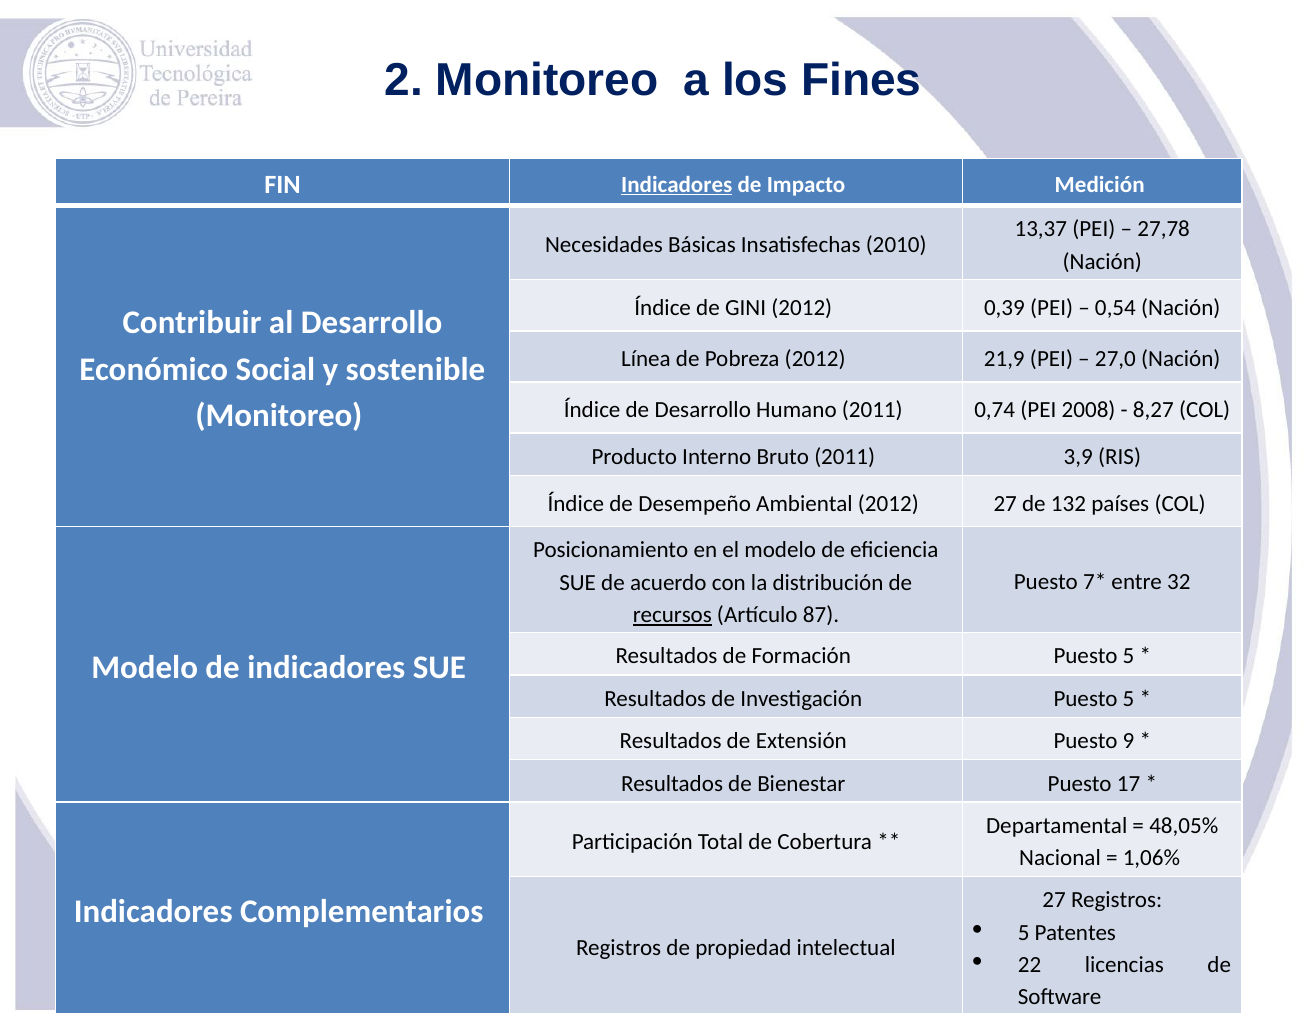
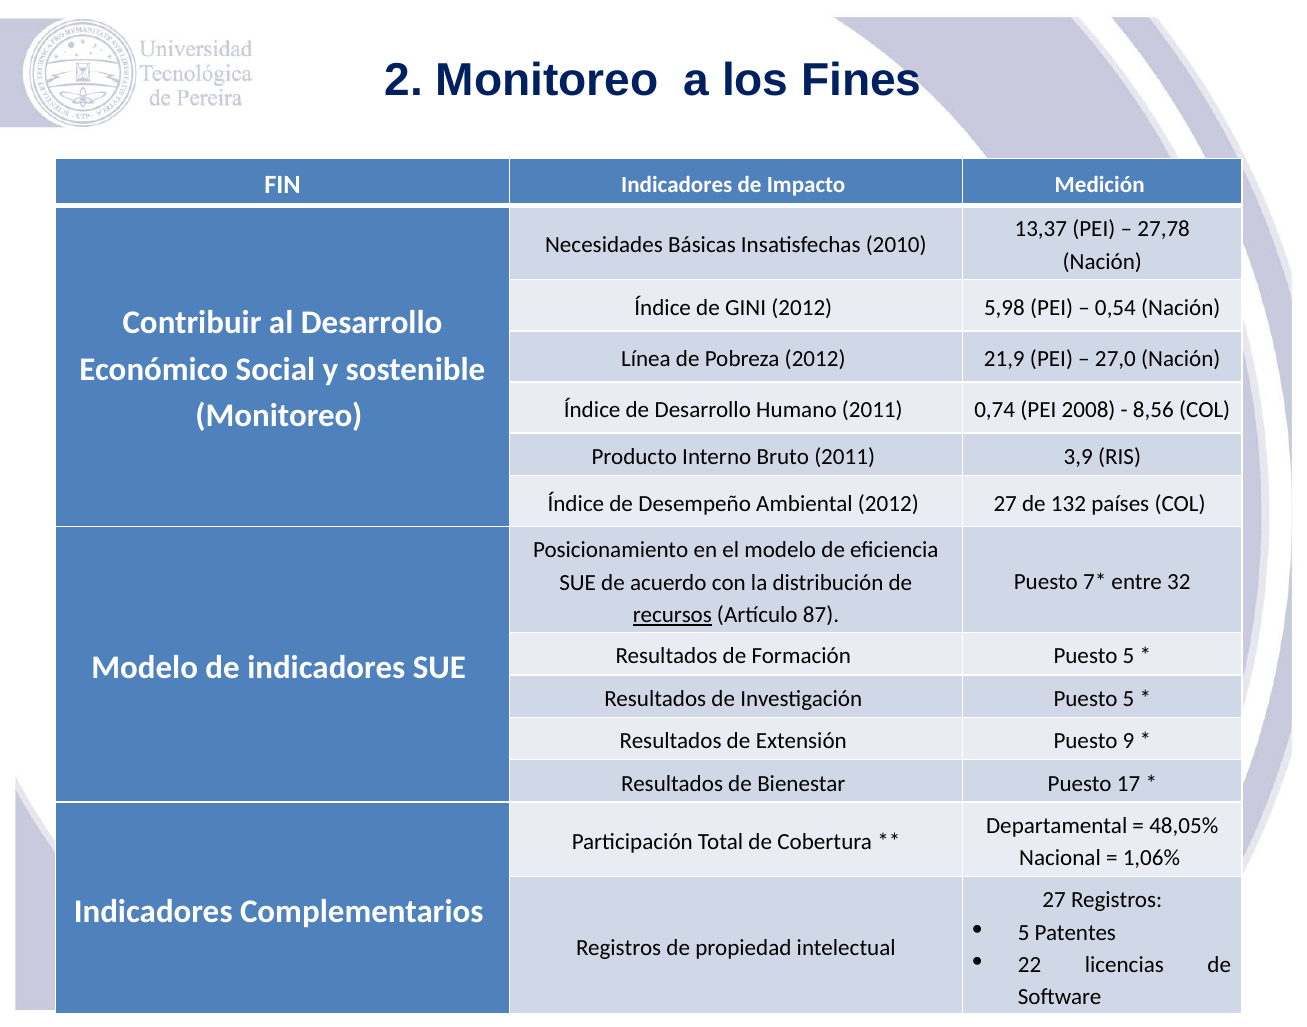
Indicadores at (677, 184) underline: present -> none
0,39: 0,39 -> 5,98
8,27: 8,27 -> 8,56
